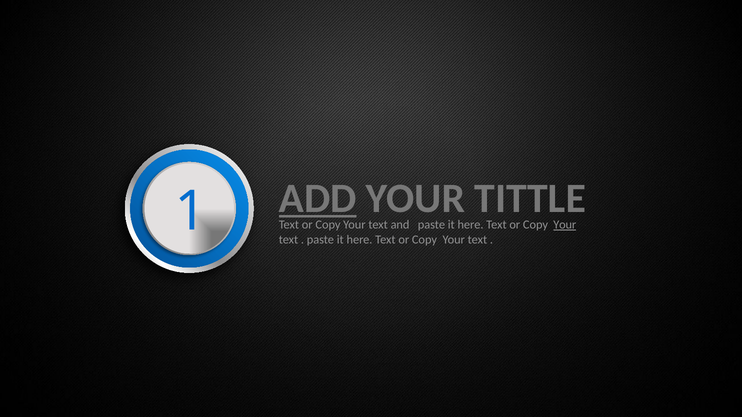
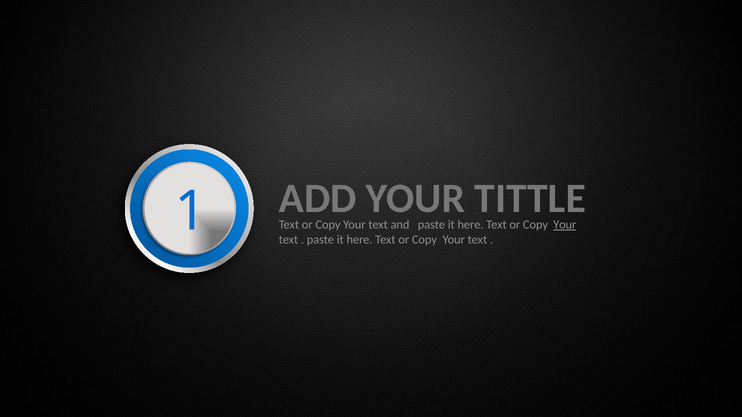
ADD underline: present -> none
